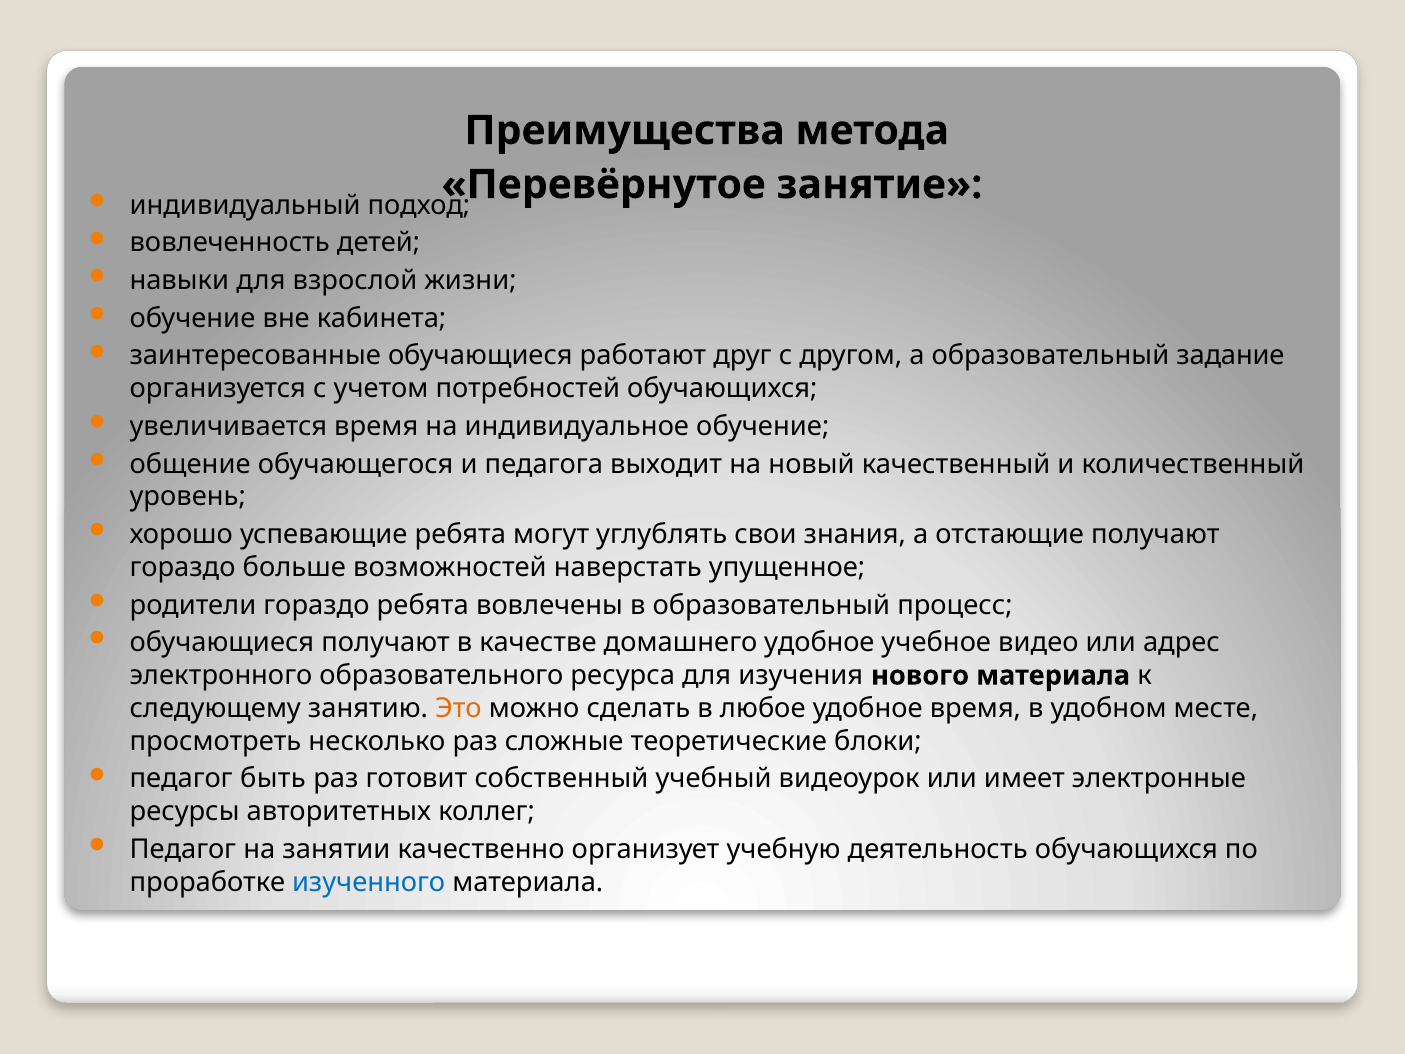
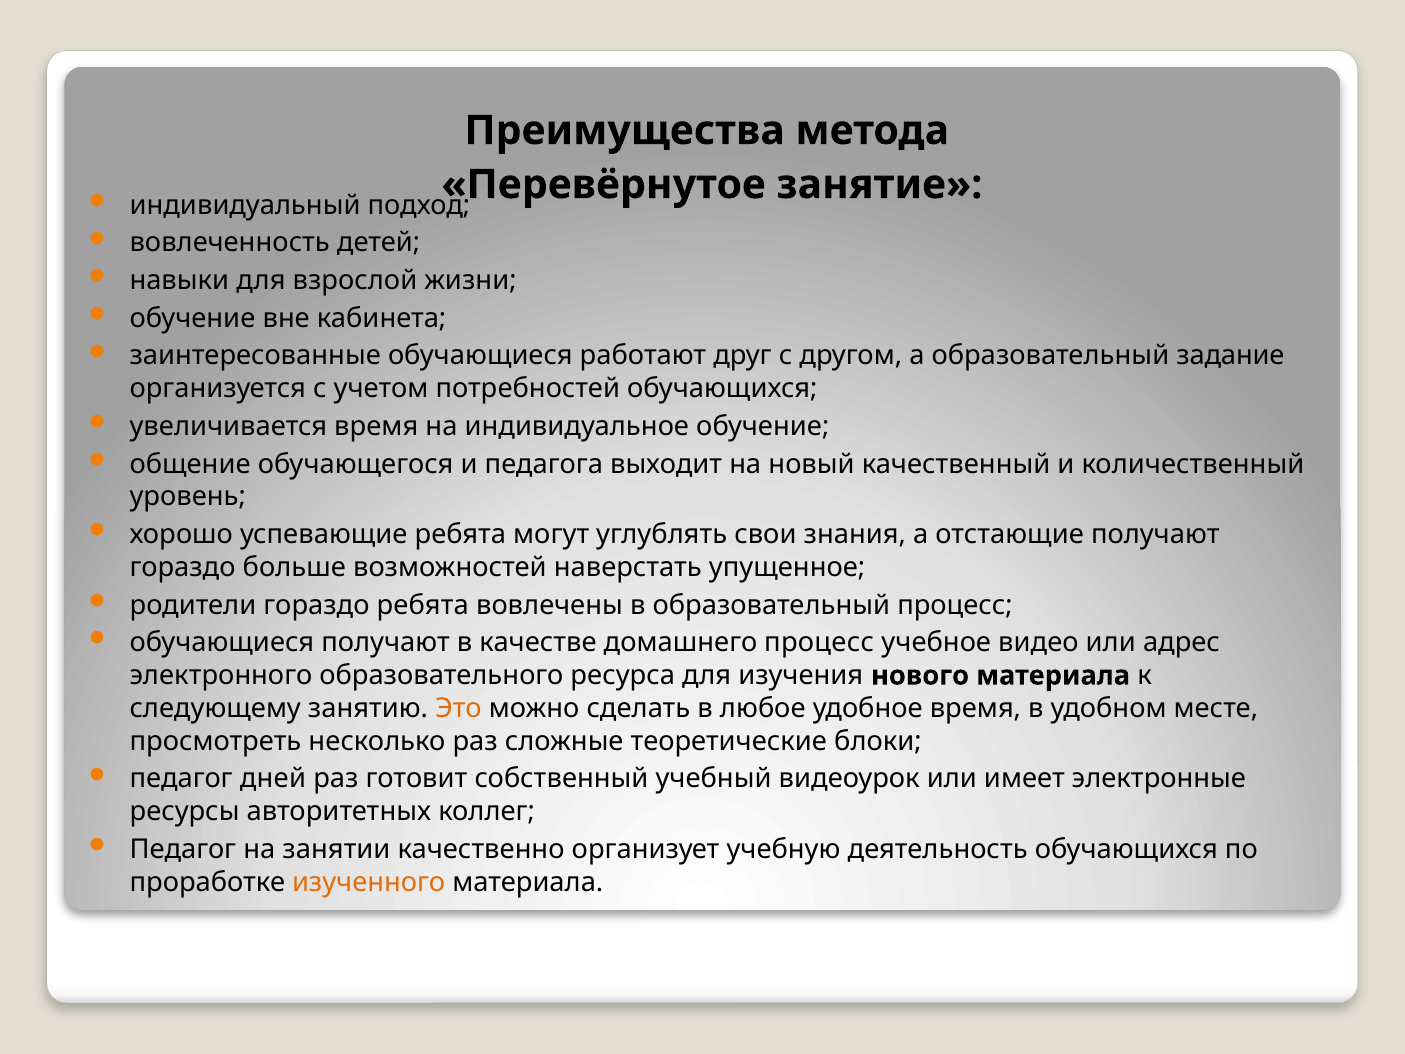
домашнего удобное: удобное -> процесс
быть: быть -> дней
изученного colour: blue -> orange
